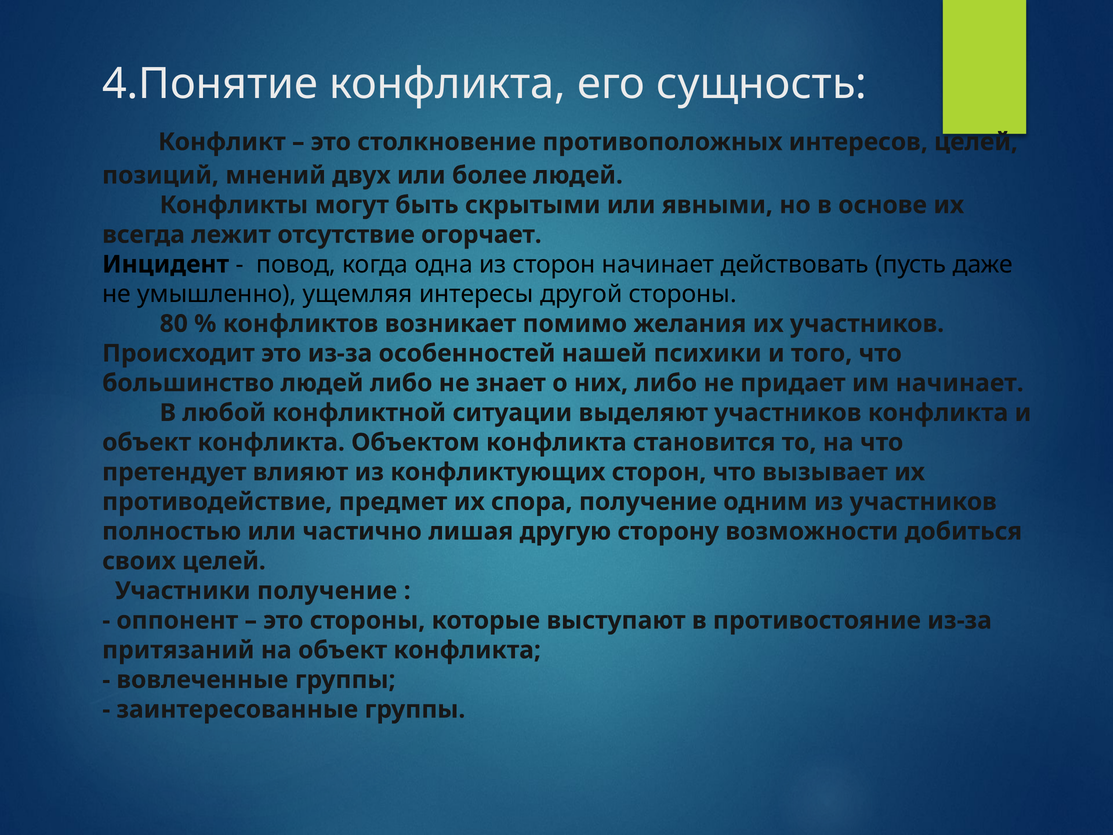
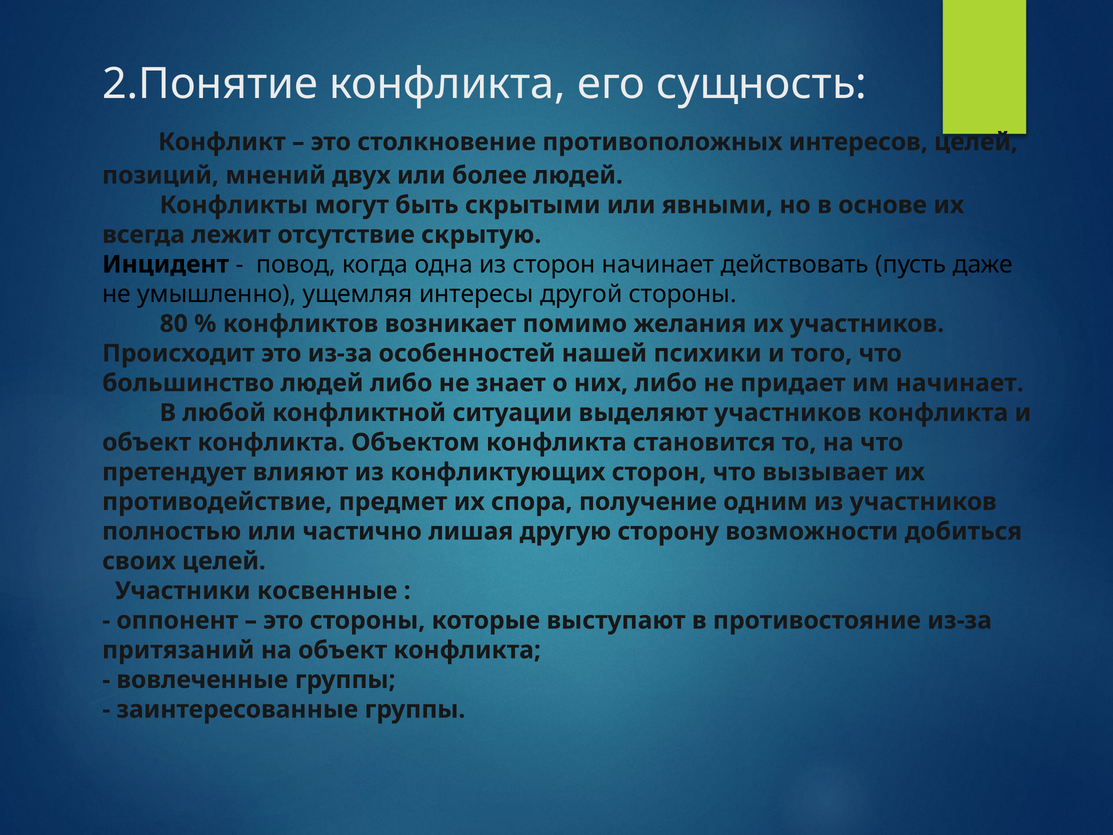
4.Понятие: 4.Понятие -> 2.Понятие
огорчает: огорчает -> скрытую
Участники получение: получение -> косвенные
